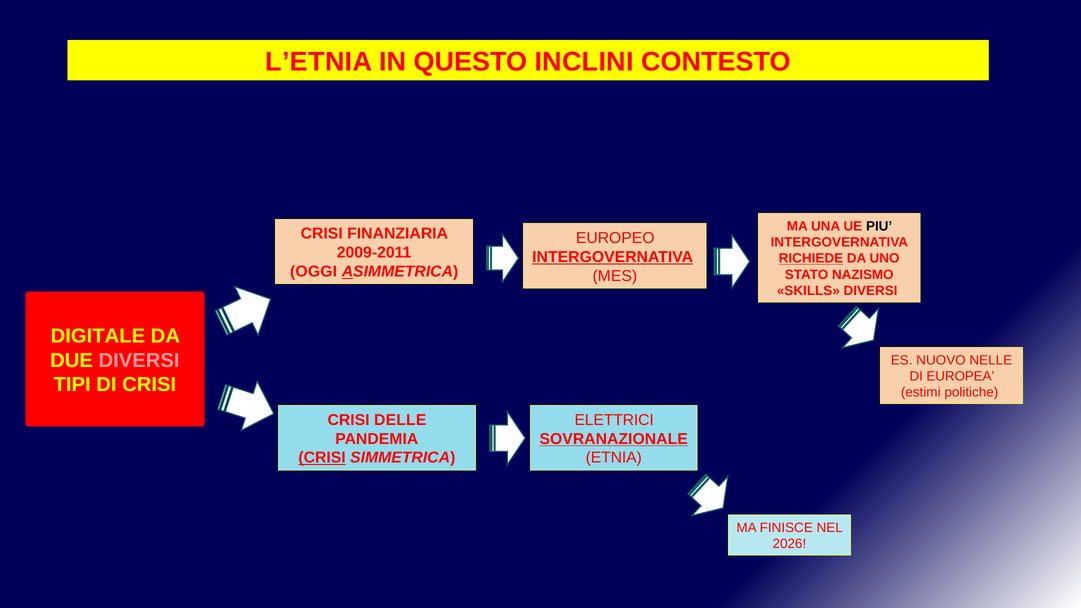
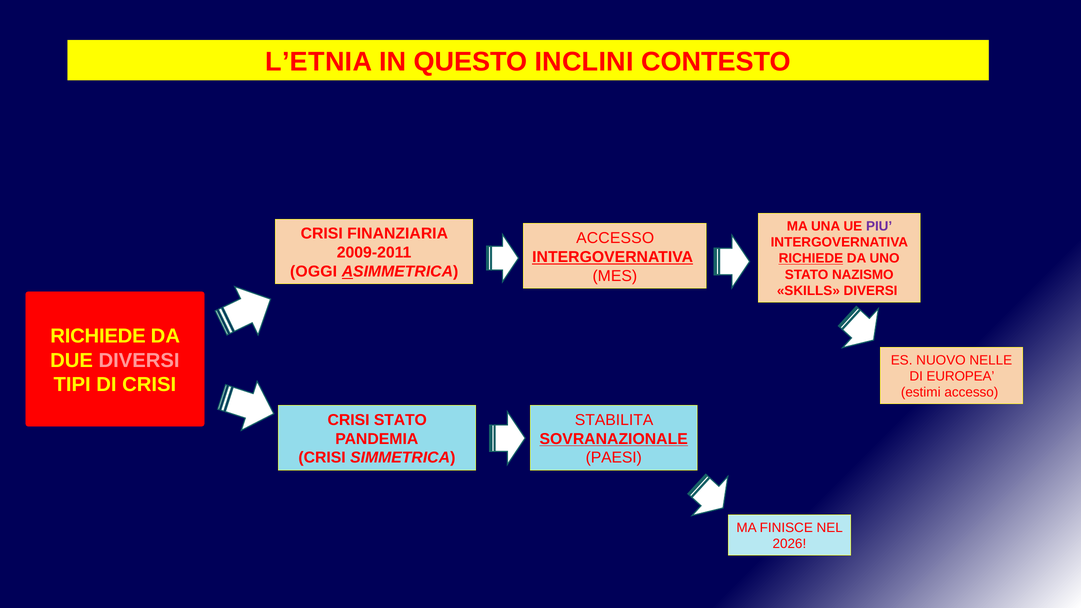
PIU colour: black -> purple
EUROPEO at (615, 238): EUROPEO -> ACCESSO
DIGITALE at (98, 336): DIGITALE -> RICHIEDE
estimi politiche: politiche -> accesso
CRISI DELLE: DELLE -> STATO
ELETTRICI: ELETTRICI -> STABILITA
CRISI at (322, 458) underline: present -> none
ETNIA: ETNIA -> PAESI
